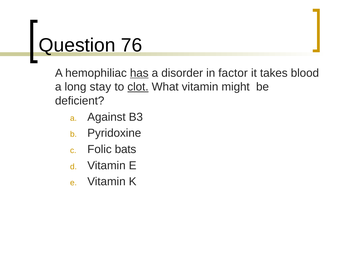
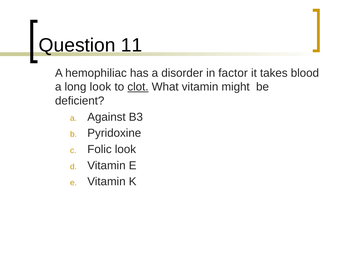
76: 76 -> 11
has underline: present -> none
long stay: stay -> look
Folic bats: bats -> look
